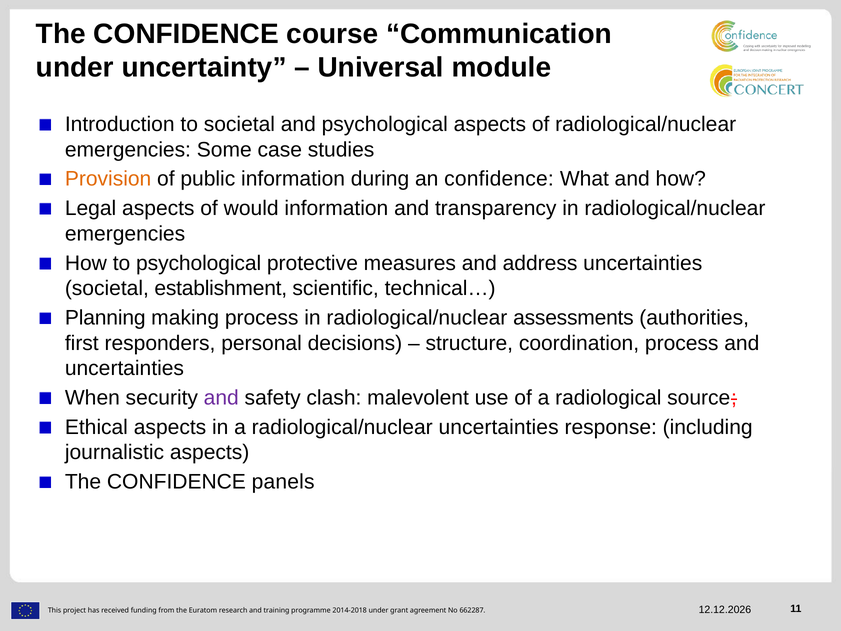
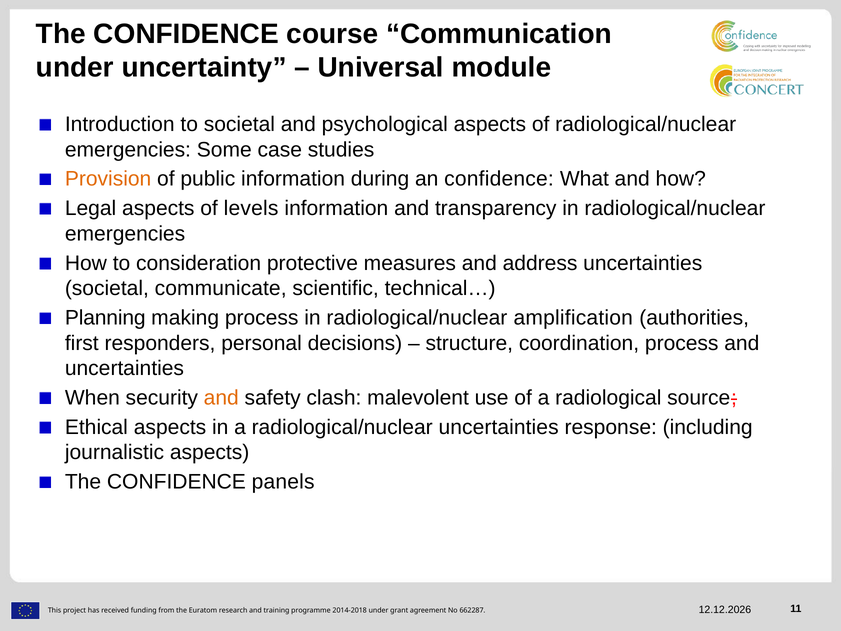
would: would -> levels
to psychological: psychological -> consideration
establishment: establishment -> communicate
assessments: assessments -> amplification
and at (221, 398) colour: purple -> orange
